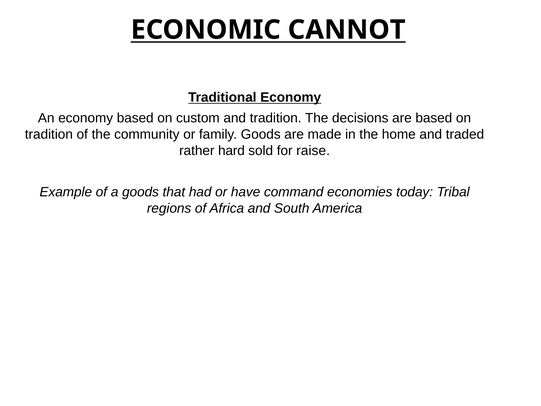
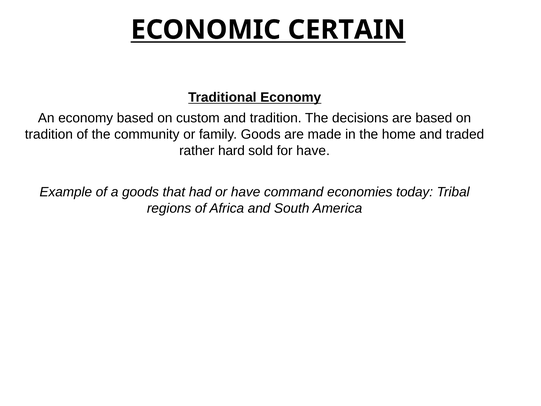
CANNOT: CANNOT -> CERTAIN
for raise: raise -> have
